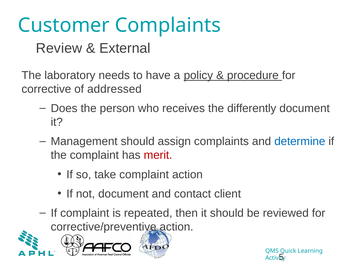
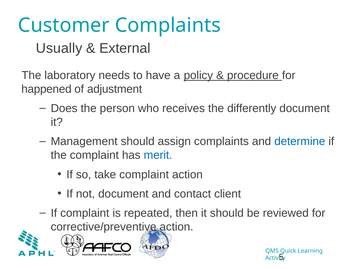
Review: Review -> Usually
corrective: corrective -> happened
addressed: addressed -> adjustment
merit colour: red -> blue
